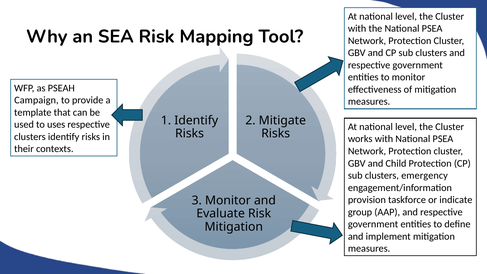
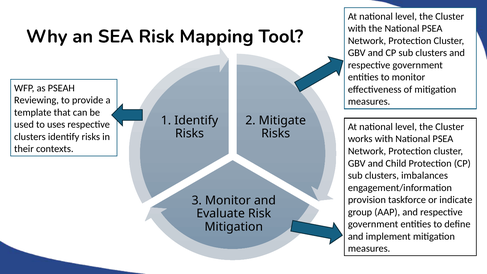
Campaign: Campaign -> Reviewing
emergency: emergency -> imbalances
